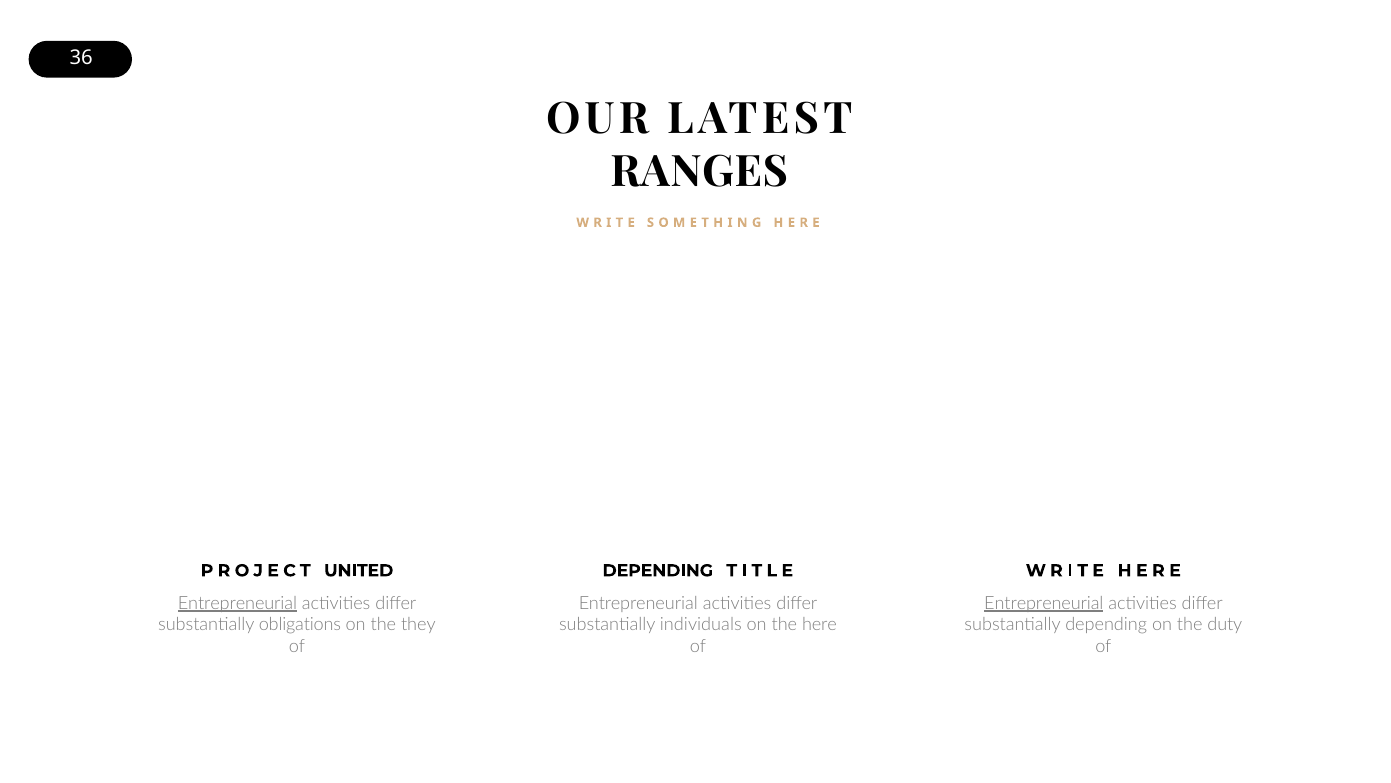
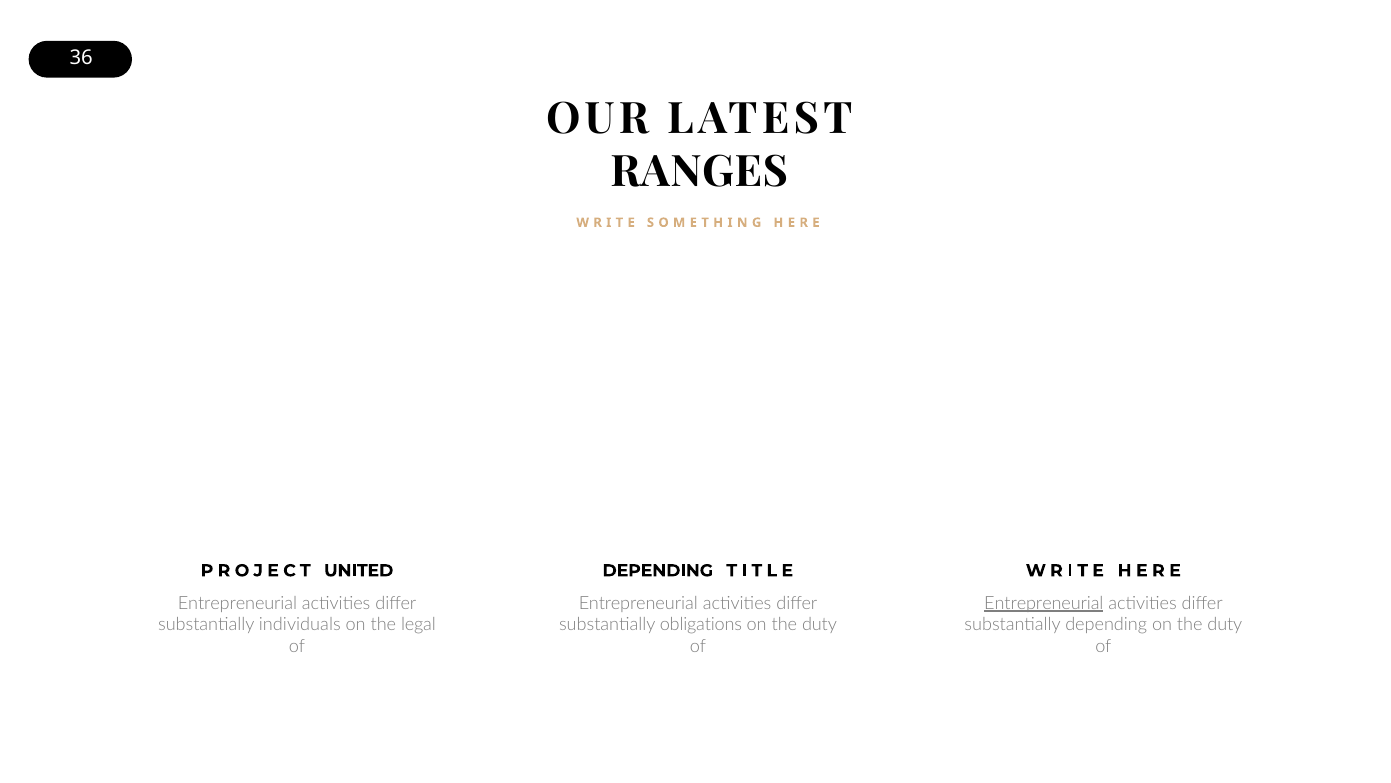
Entrepreneurial at (237, 603) underline: present -> none
obligations: obligations -> individuals
they: they -> legal
individuals: individuals -> obligations
here at (819, 625): here -> duty
